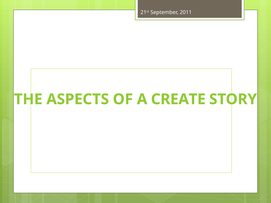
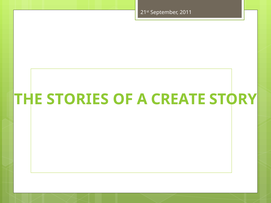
ASPECTS: ASPECTS -> STORIES
